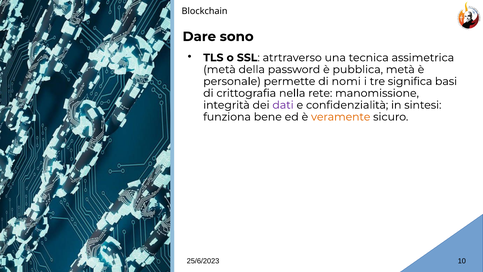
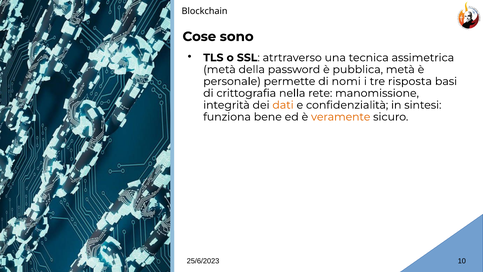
Dare: Dare -> Cose
significa: significa -> risposta
dati colour: purple -> orange
